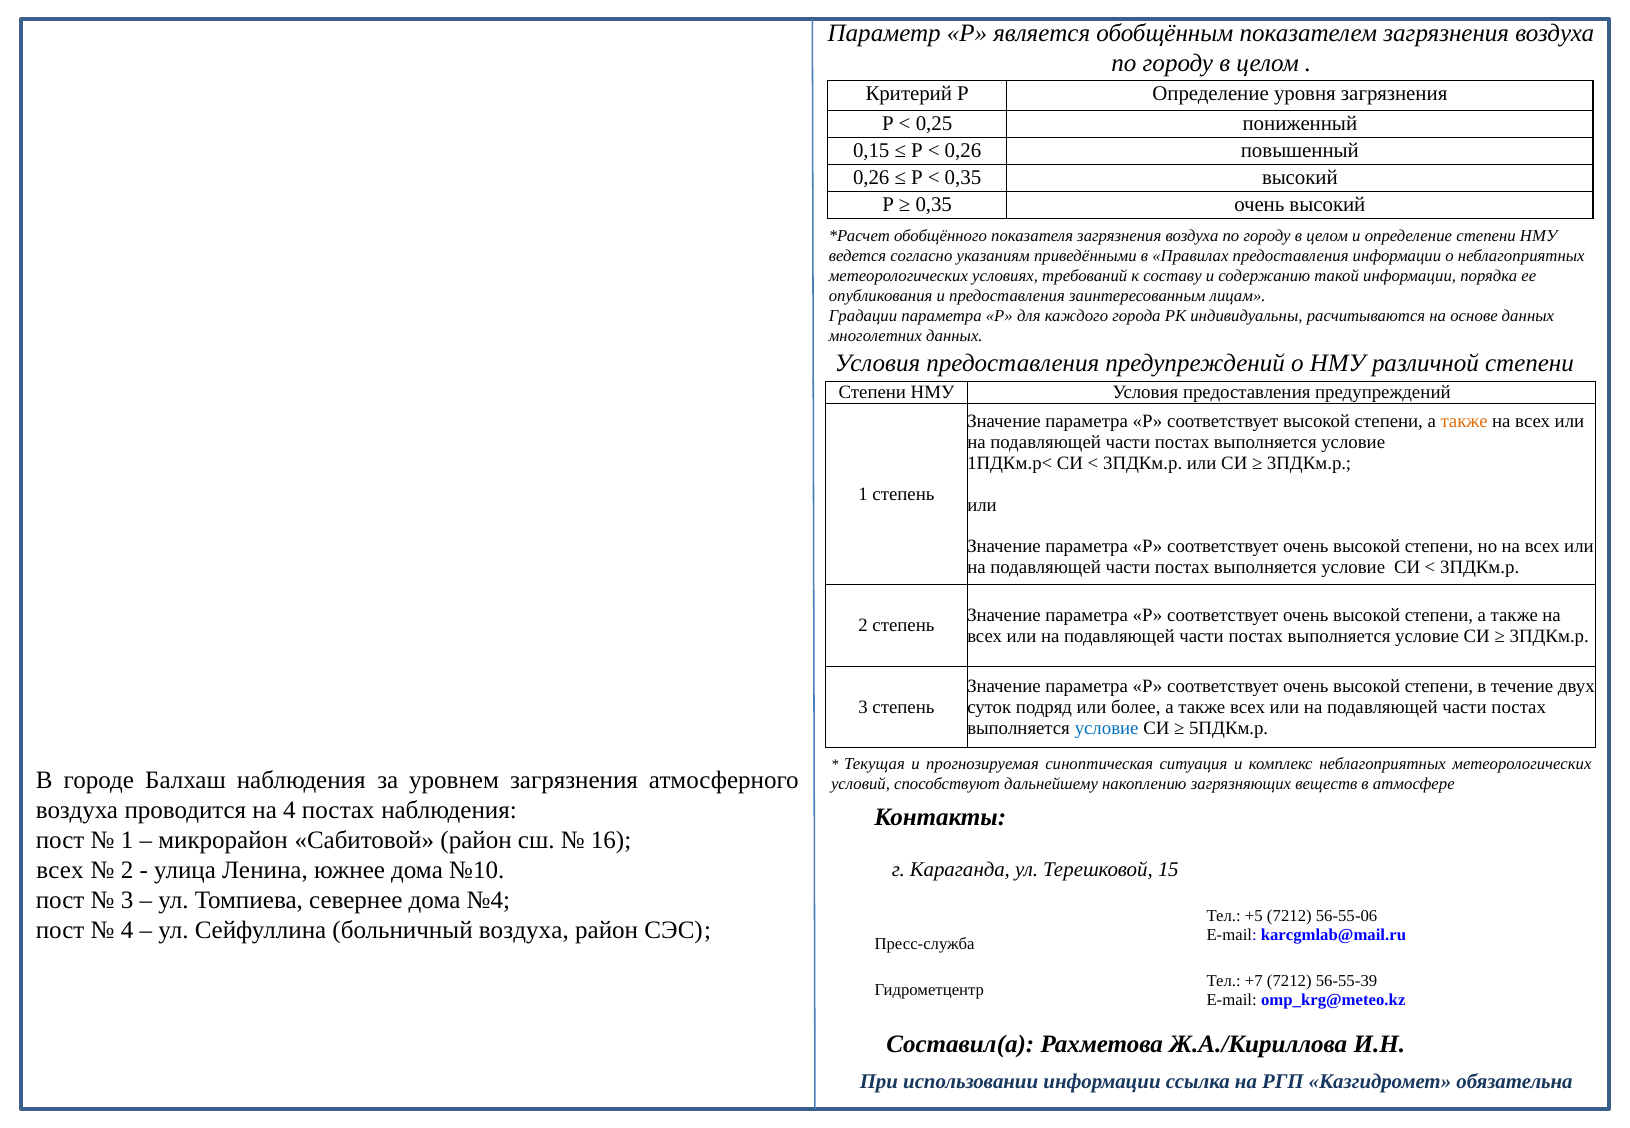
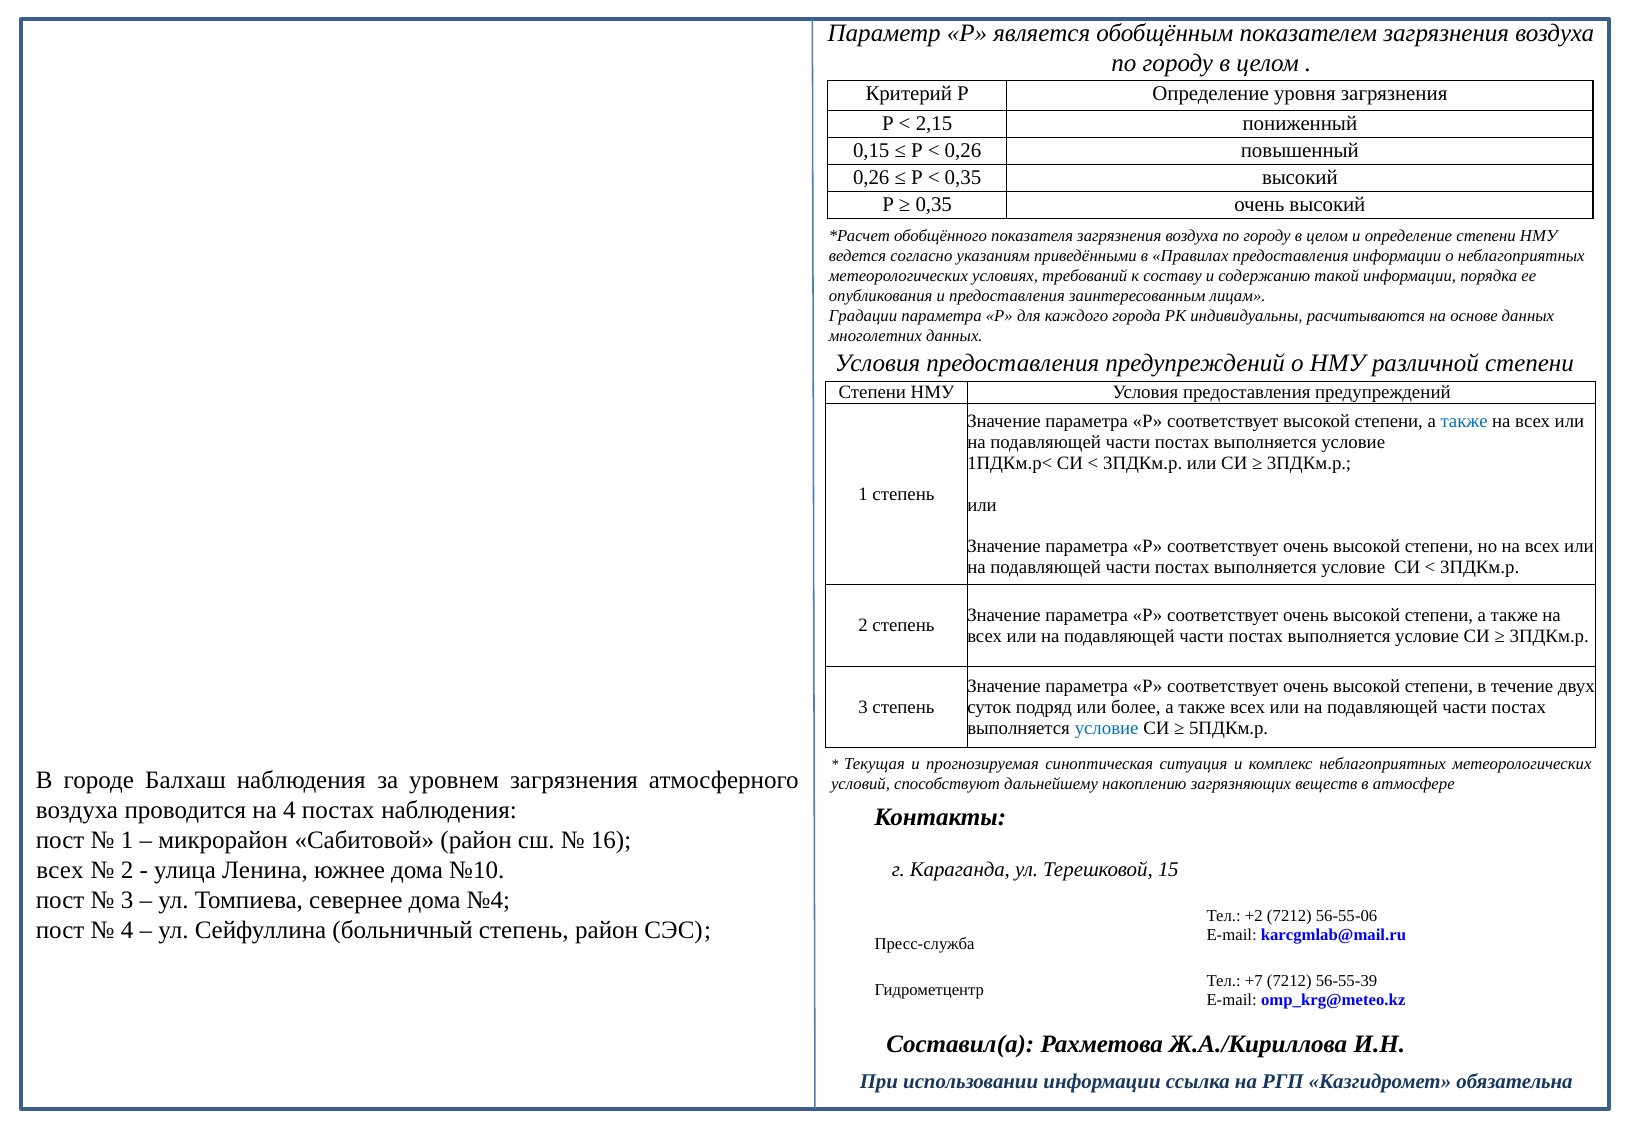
0,25: 0,25 -> 2,15
также at (1464, 422) colour: orange -> blue
+5: +5 -> +2
больничный воздуха: воздуха -> степень
